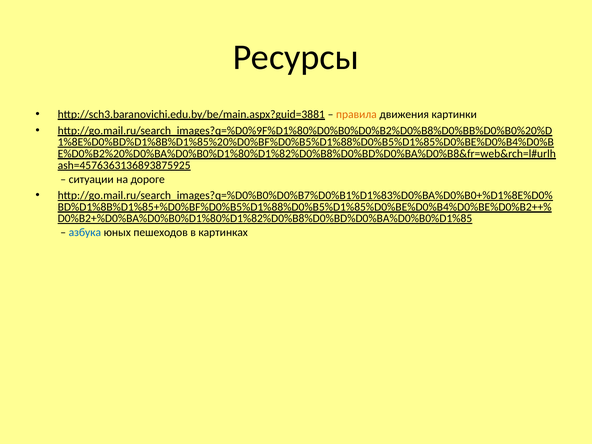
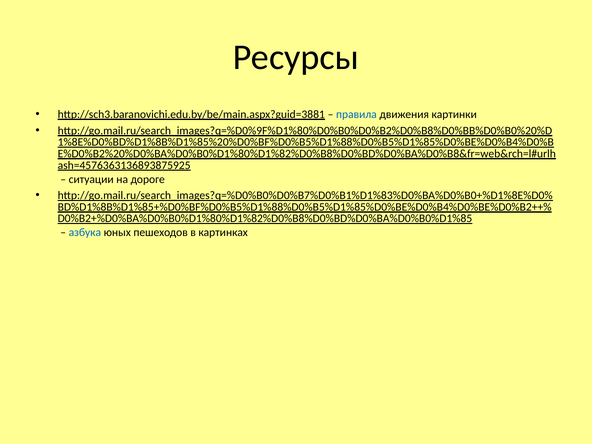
правила colour: orange -> blue
